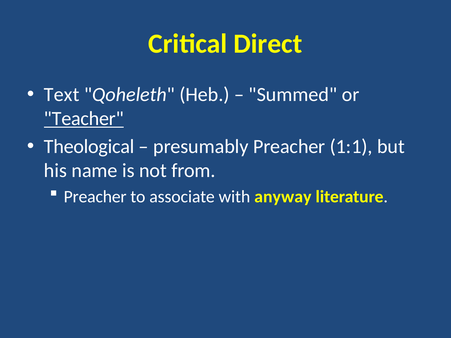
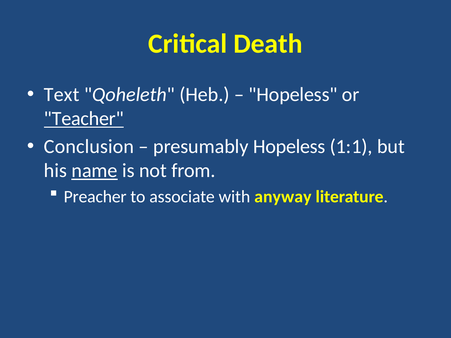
Direct: Direct -> Death
Summed at (293, 95): Summed -> Hopeless
Theological: Theological -> Conclusion
presumably Preacher: Preacher -> Hopeless
name underline: none -> present
